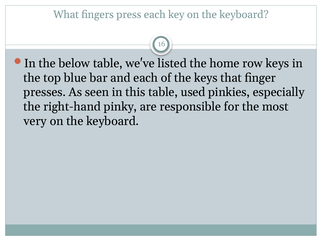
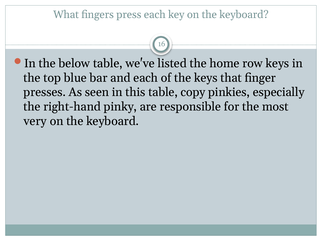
used: used -> copy
